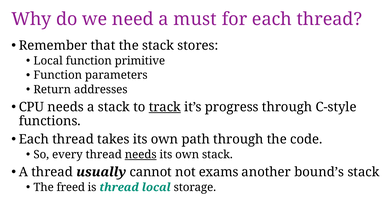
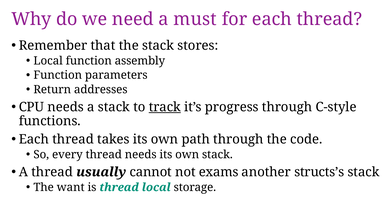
primitive: primitive -> assembly
needs at (141, 154) underline: present -> none
bound’s: bound’s -> structs’s
freed: freed -> want
